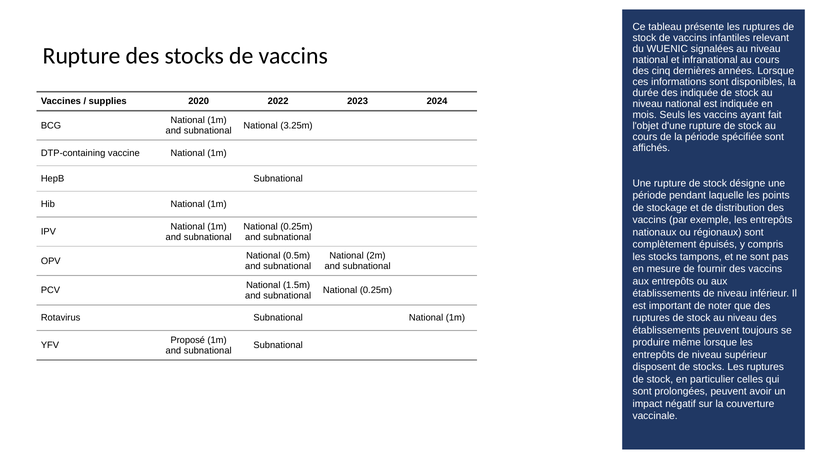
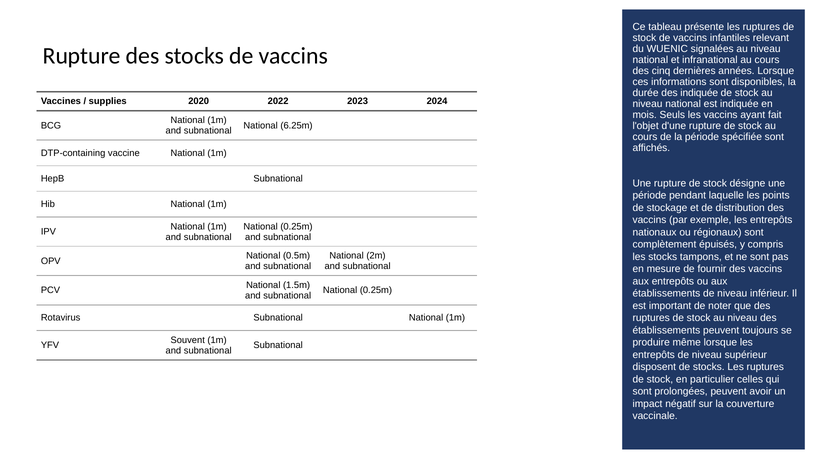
3.25m: 3.25m -> 6.25m
Proposé: Proposé -> Souvent
